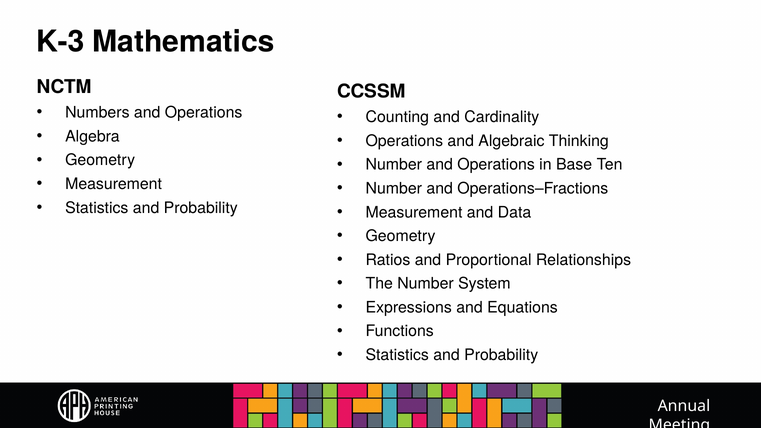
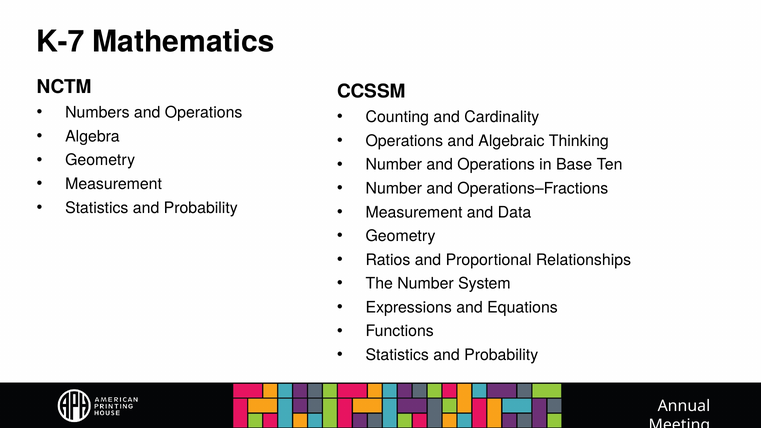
K-3: K-3 -> K-7
